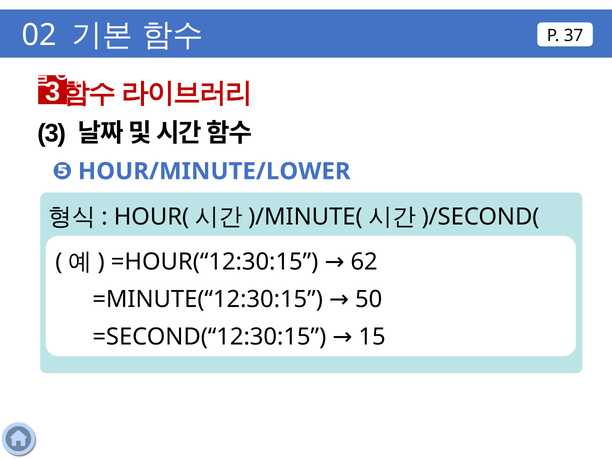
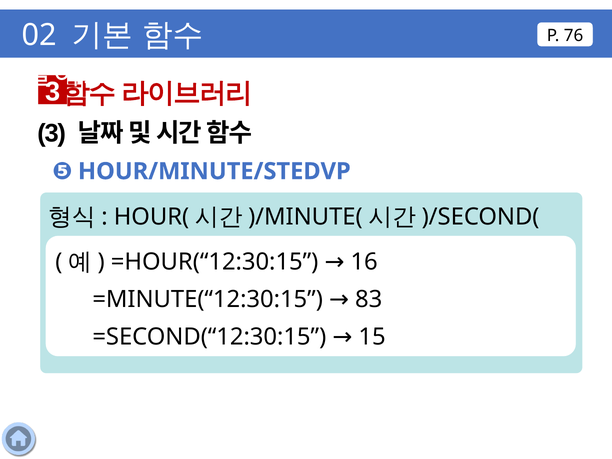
37: 37 -> 76
HOUR/MINUTE/LOWER: HOUR/MINUTE/LOWER -> HOUR/MINUTE/STEDVP
62: 62 -> 16
50: 50 -> 83
